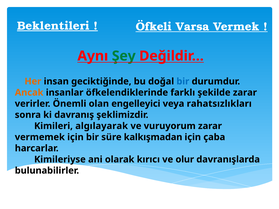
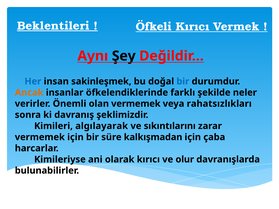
Öfkeli Varsa: Varsa -> Kırıcı
Şey colour: green -> black
Her colour: orange -> blue
geciktiğinde: geciktiğinde -> sakinleşmek
şekilde zarar: zarar -> neler
olan engelleyici: engelleyici -> vermemek
vuruyorum: vuruyorum -> sıkıntılarını
